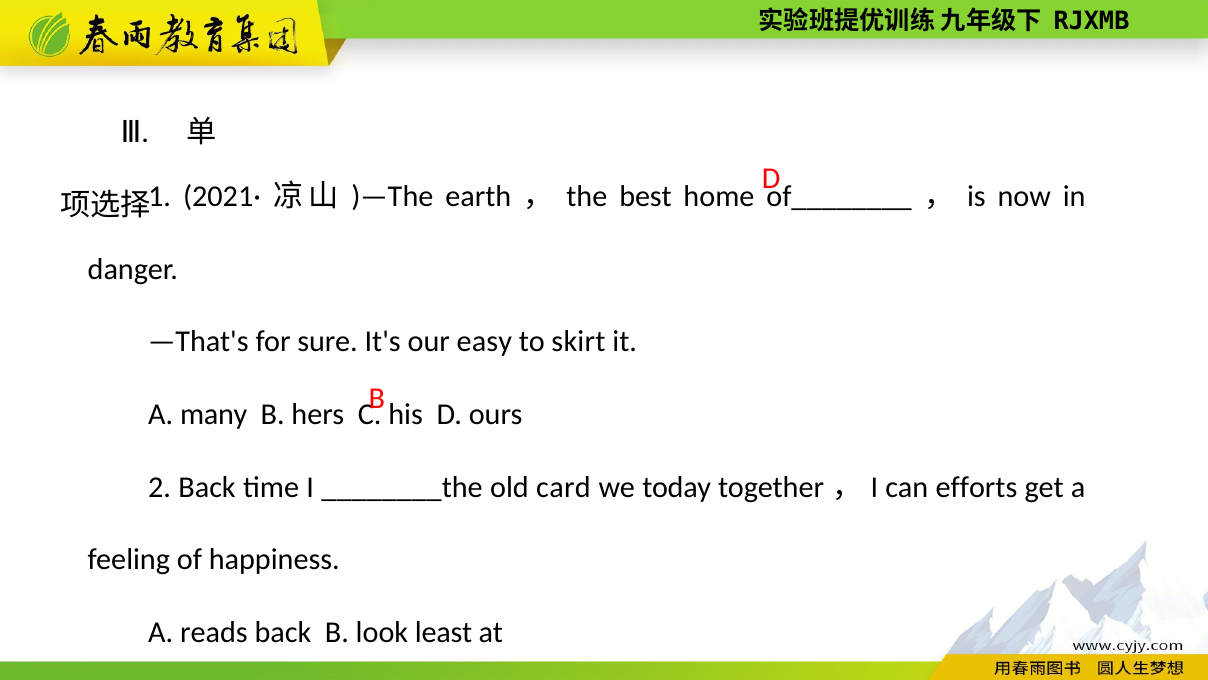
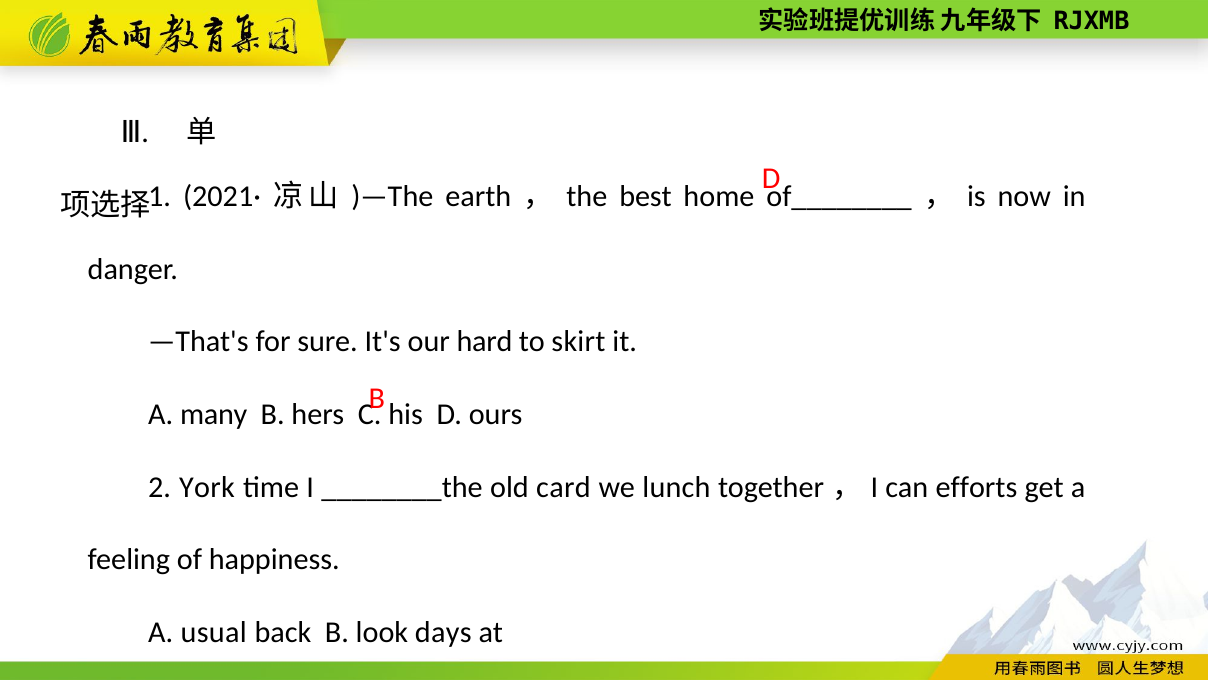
easy: easy -> hard
2 Back: Back -> York
today: today -> lunch
reads: reads -> usual
least: least -> days
